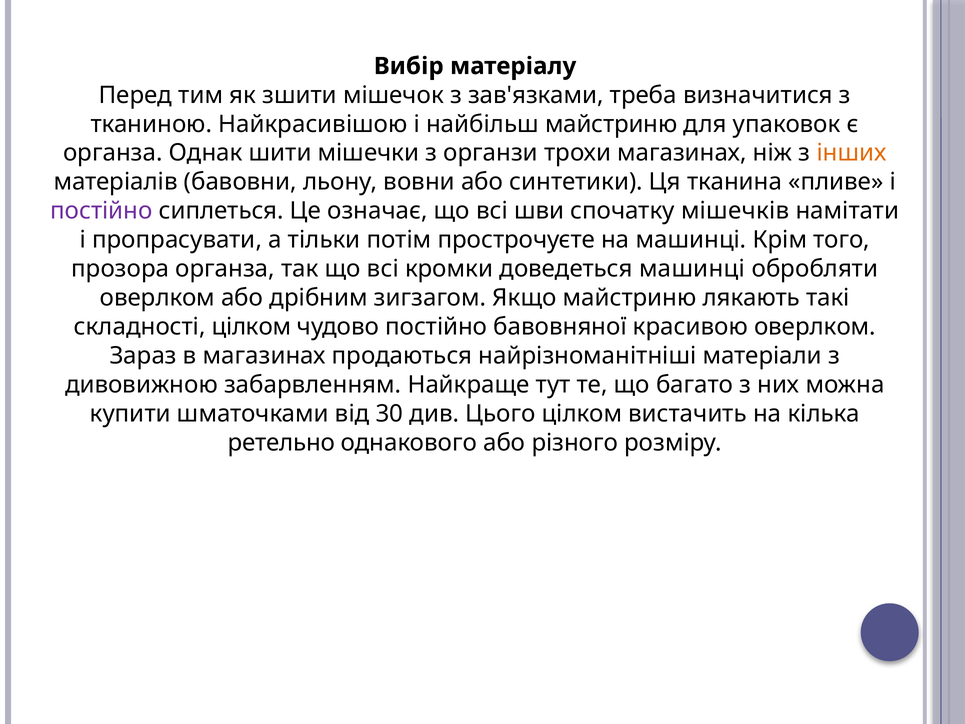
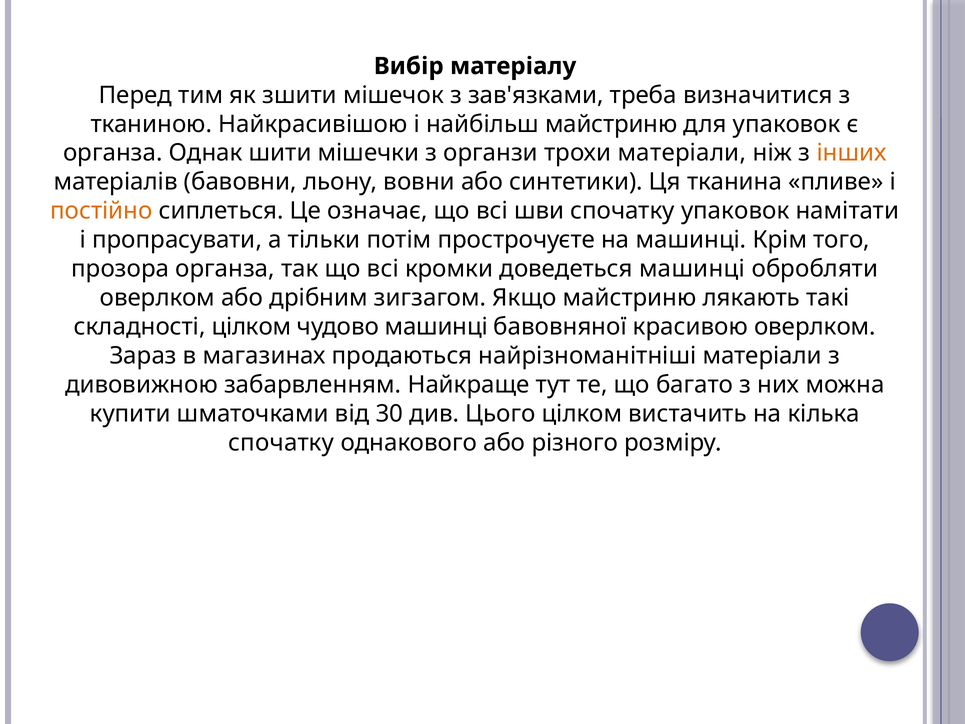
трохи магазинах: магазинах -> матеріали
постійно at (101, 211) colour: purple -> orange
спочатку мішечків: мішечків -> упаковок
чудово постійно: постійно -> машинці
ретельно at (281, 442): ретельно -> спочатку
